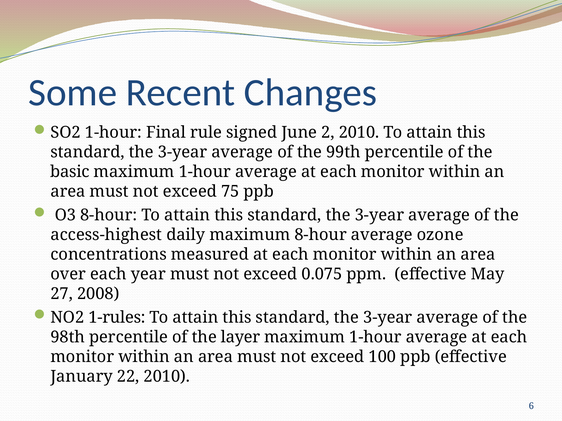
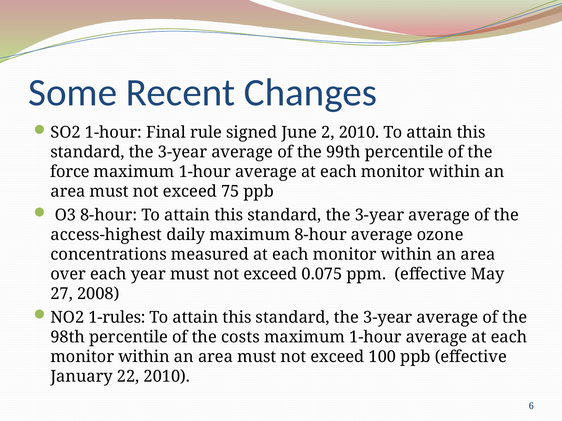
basic: basic -> force
layer: layer -> costs
